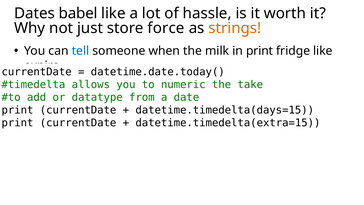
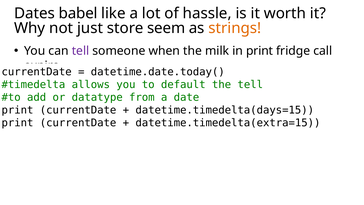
force: force -> seem
tell at (81, 51) colour: blue -> purple
fridge like: like -> call
numeric: numeric -> default
the take: take -> tell
